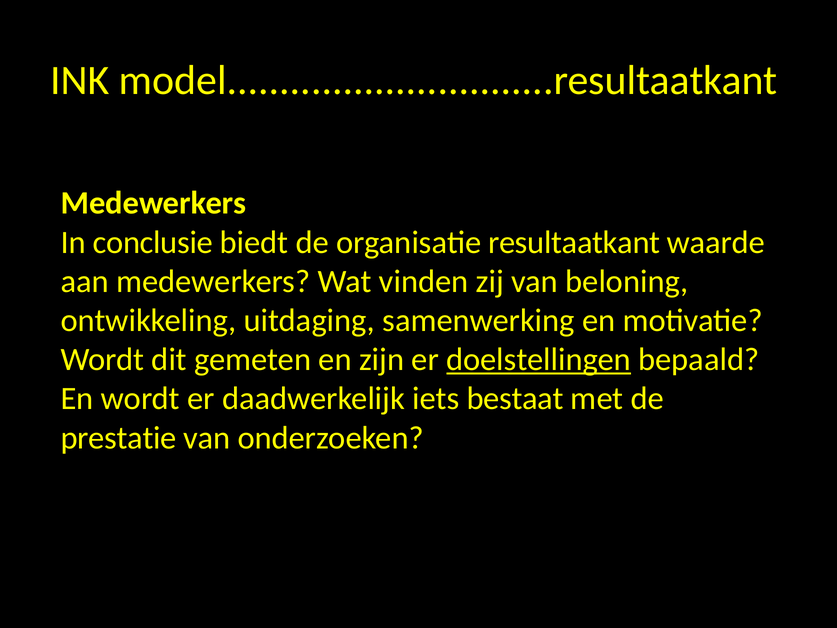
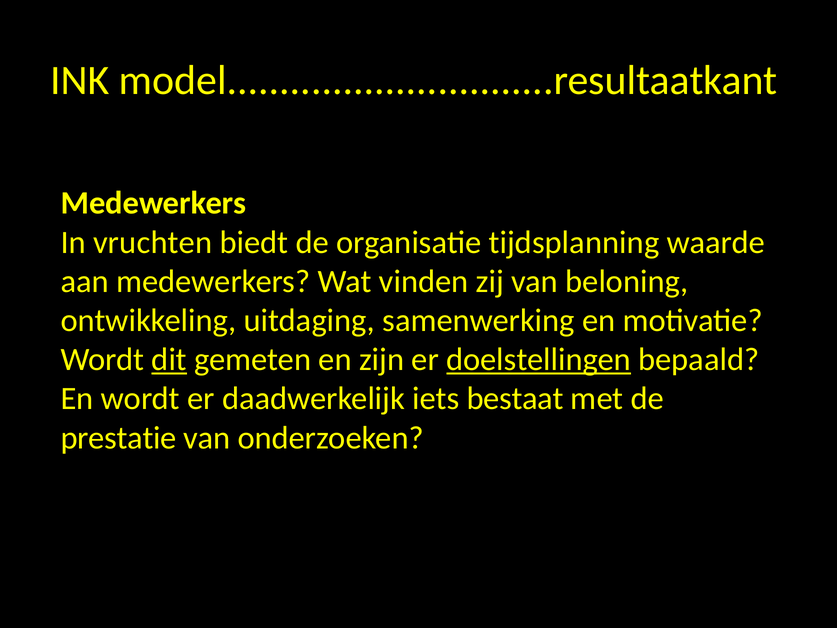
conclusie: conclusie -> vruchten
resultaatkant: resultaatkant -> tijdsplanning
dit underline: none -> present
